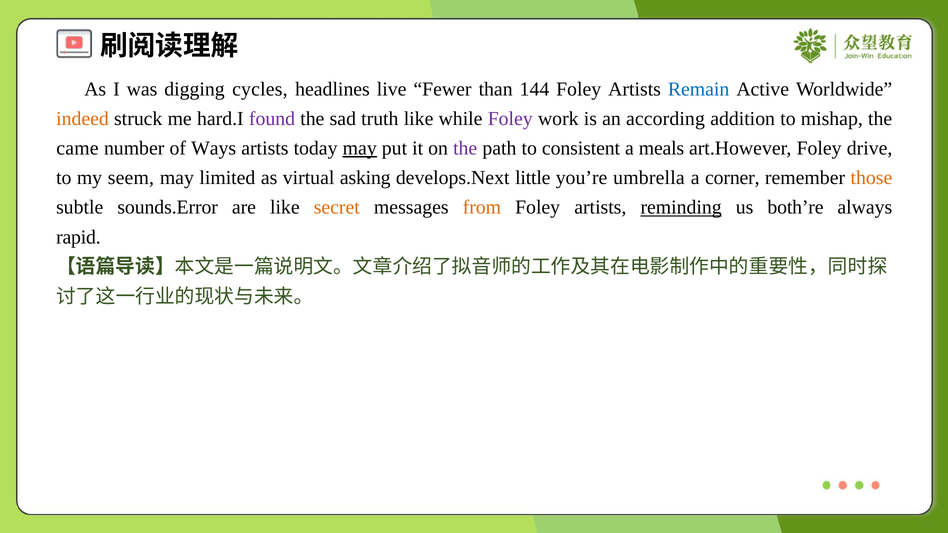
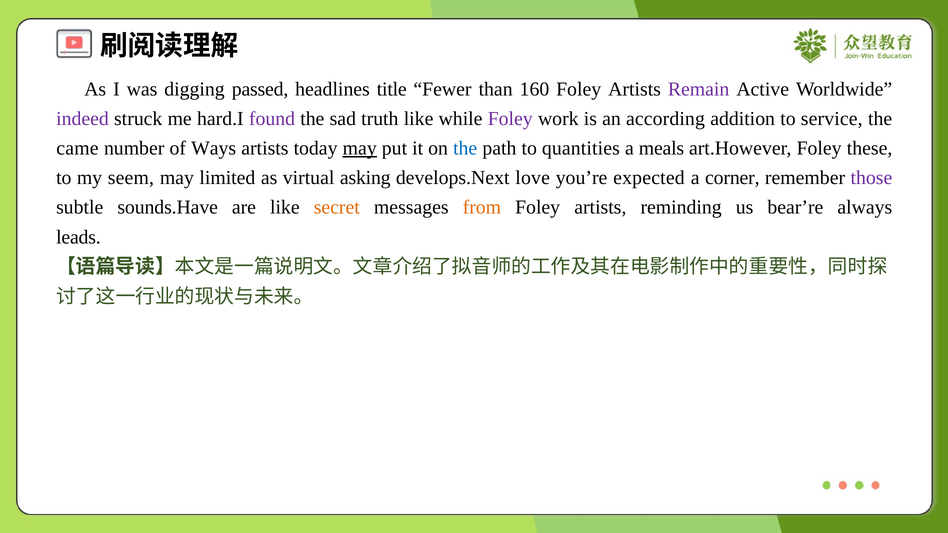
cycles: cycles -> passed
live: live -> title
144: 144 -> 160
Remain colour: blue -> purple
indeed colour: orange -> purple
mishap: mishap -> service
the at (465, 148) colour: purple -> blue
consistent: consistent -> quantities
drive: drive -> these
little: little -> love
umbrella: umbrella -> expected
those colour: orange -> purple
sounds.Error: sounds.Error -> sounds.Have
reminding underline: present -> none
both’re: both’re -> bear’re
rapid: rapid -> leads
